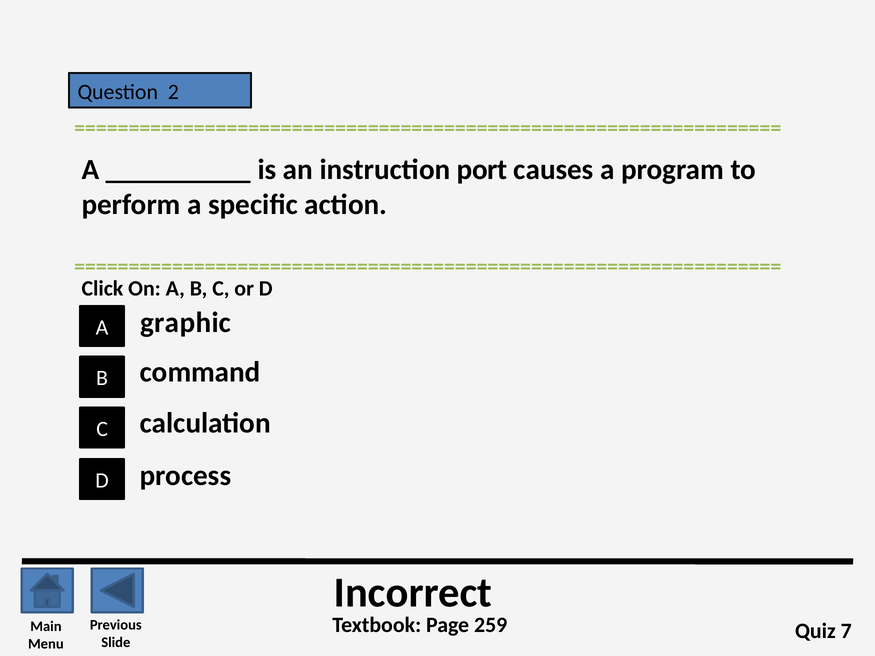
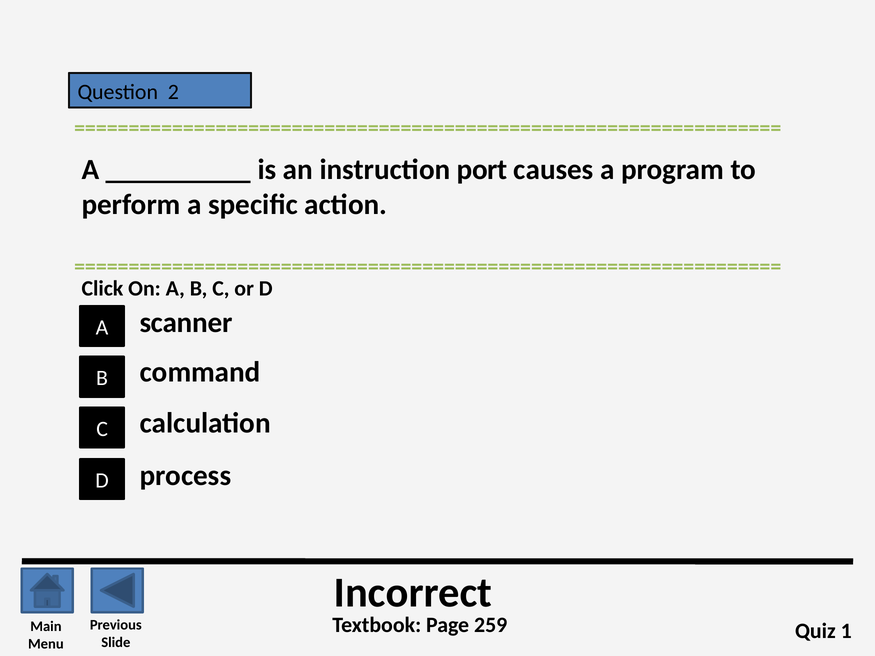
graphic: graphic -> scanner
7: 7 -> 1
